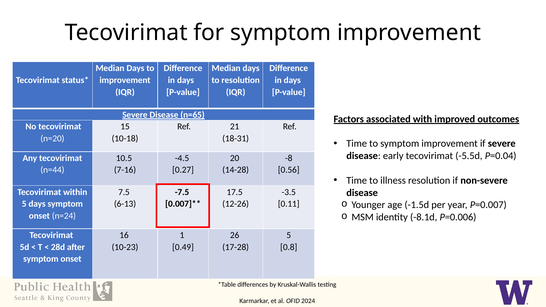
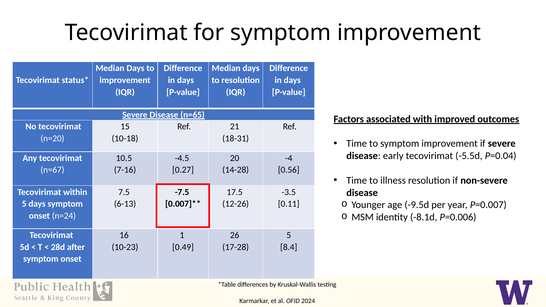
-8: -8 -> -4
n=44: n=44 -> n=67
-1.5d: -1.5d -> -9.5d
0.8: 0.8 -> 8.4
